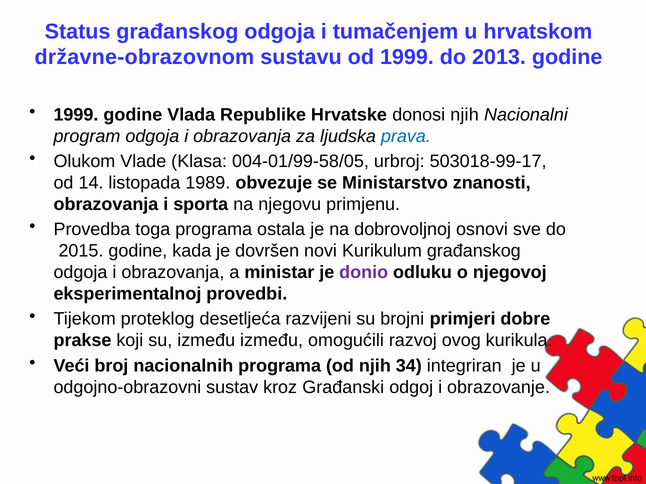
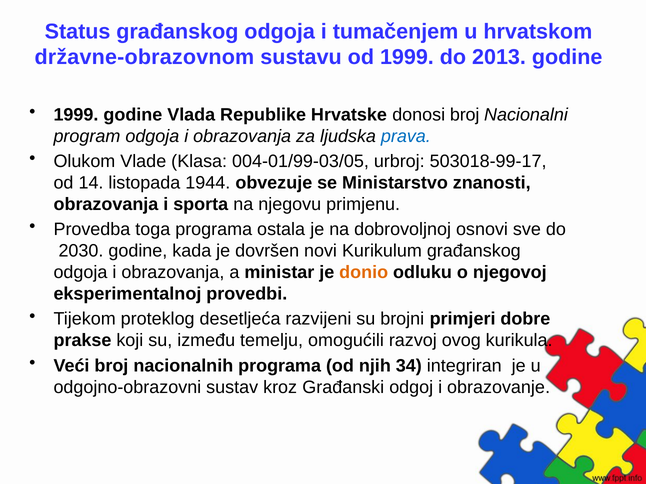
donosi njih: njih -> broj
004-01/99-58/05: 004-01/99-58/05 -> 004-01/99-03/05
1989: 1989 -> 1944
2015: 2015 -> 2030
donio colour: purple -> orange
između između: između -> temelju
